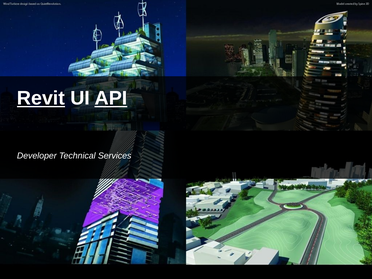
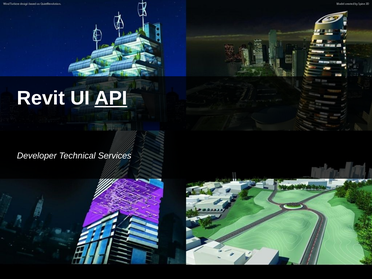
Revit underline: present -> none
